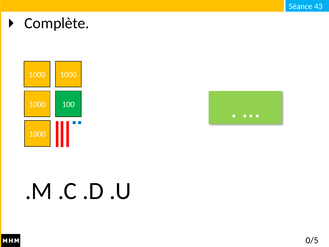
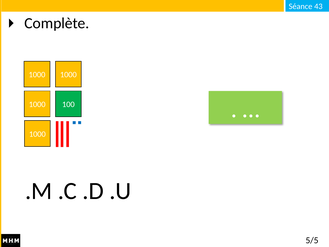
0/5: 0/5 -> 5/5
